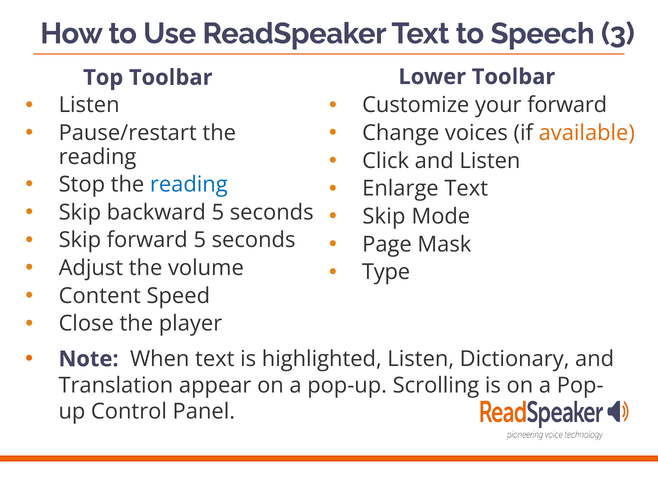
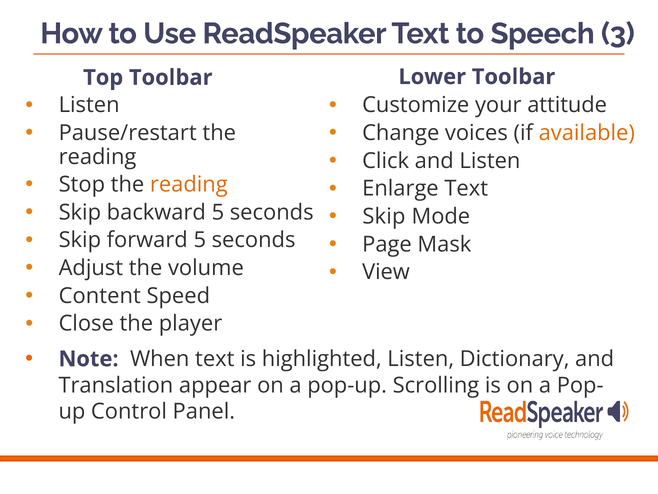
your forward: forward -> attitude
reading at (189, 184) colour: blue -> orange
Type: Type -> View
